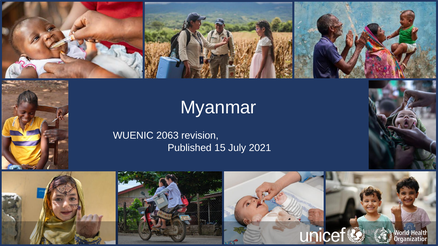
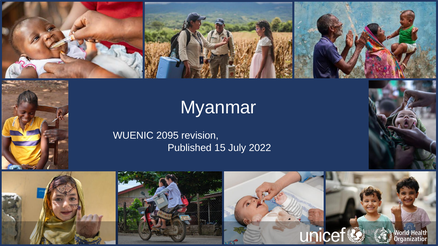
2063: 2063 -> 2095
2021: 2021 -> 2022
